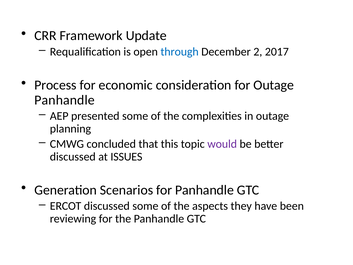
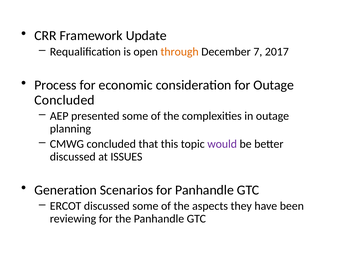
through colour: blue -> orange
2: 2 -> 7
Panhandle at (65, 100): Panhandle -> Concluded
